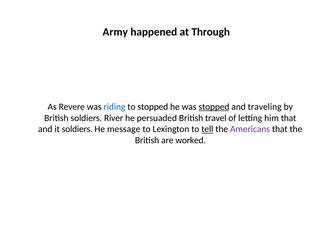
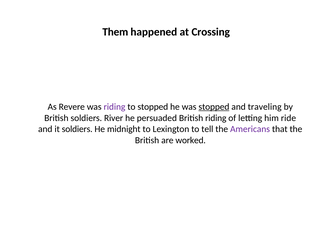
Army: Army -> Them
Through: Through -> Crossing
riding at (115, 106) colour: blue -> purple
British travel: travel -> riding
him that: that -> ride
message: message -> midnight
tell underline: present -> none
